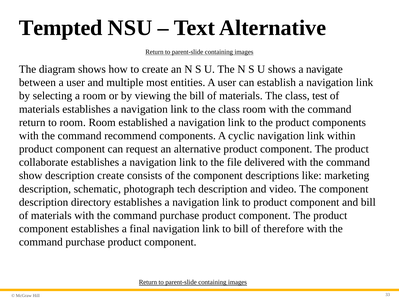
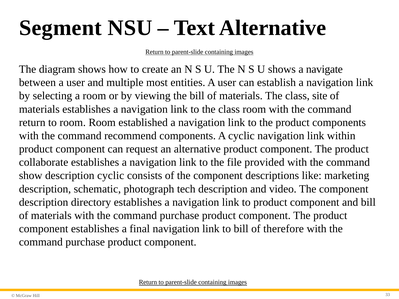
Tempted: Tempted -> Segment
test: test -> site
delivered: delivered -> provided
description create: create -> cyclic
